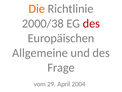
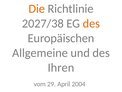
2000/38: 2000/38 -> 2027/38
des at (91, 23) colour: red -> orange
Frage: Frage -> Ihren
